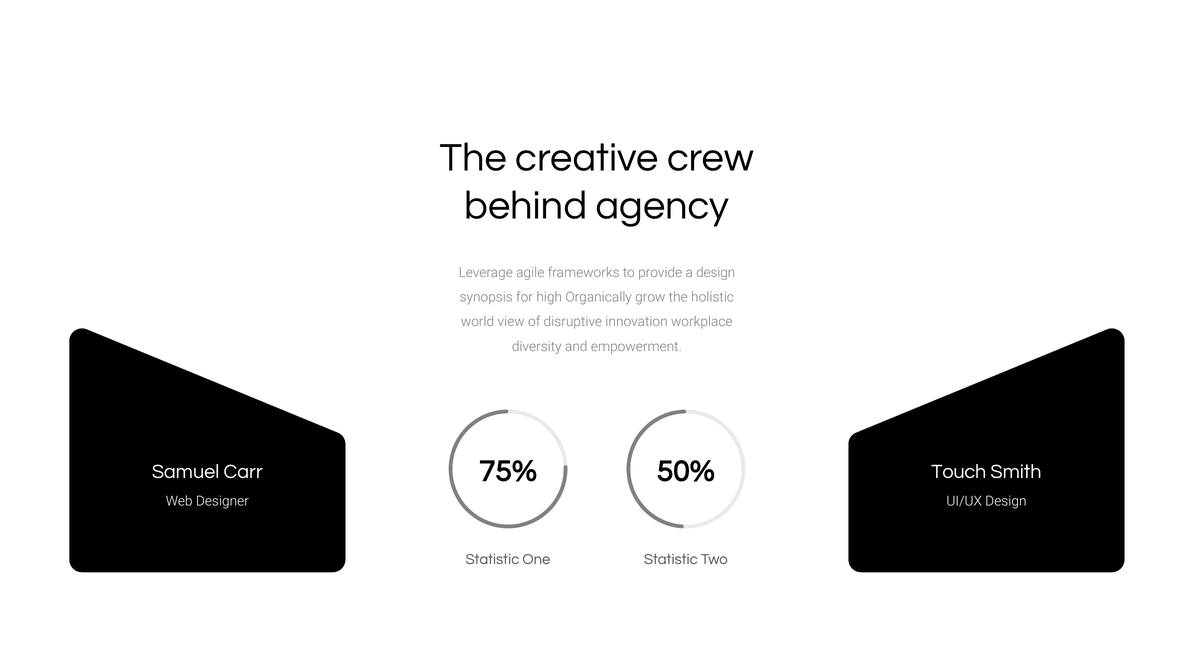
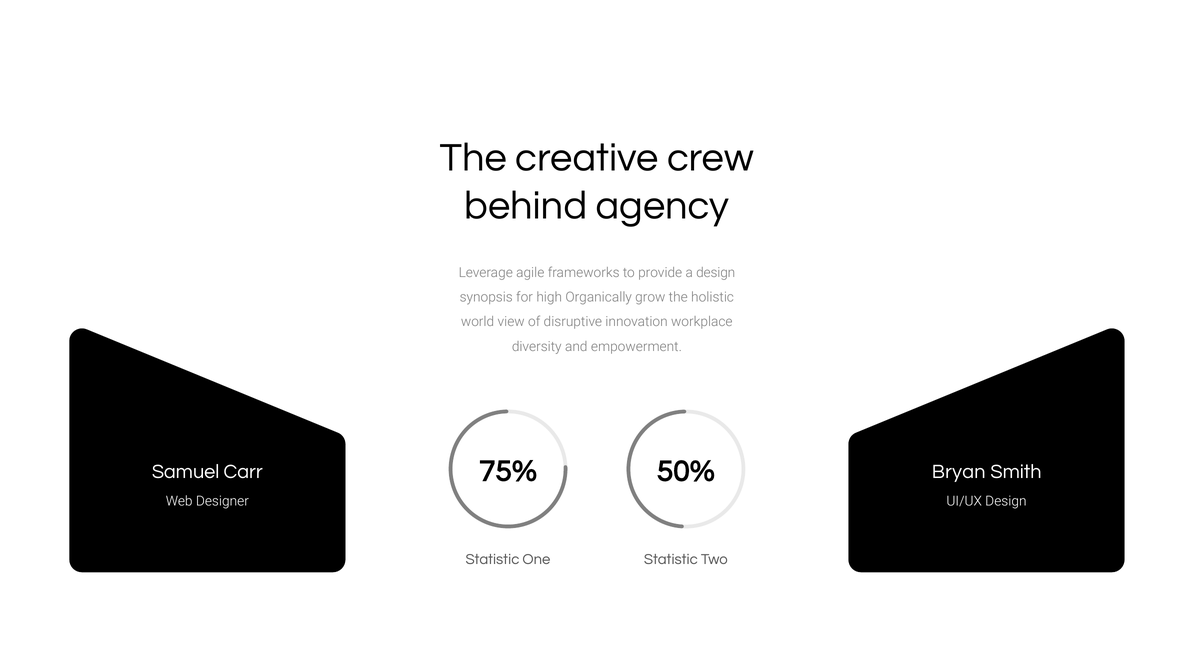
Touch: Touch -> Bryan
